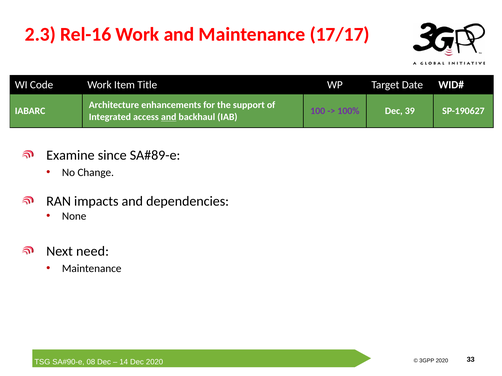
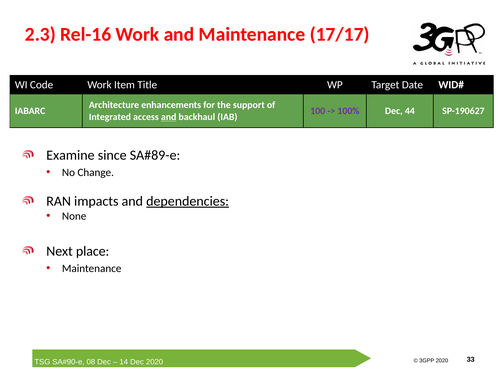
39: 39 -> 44
dependencies underline: none -> present
need: need -> place
